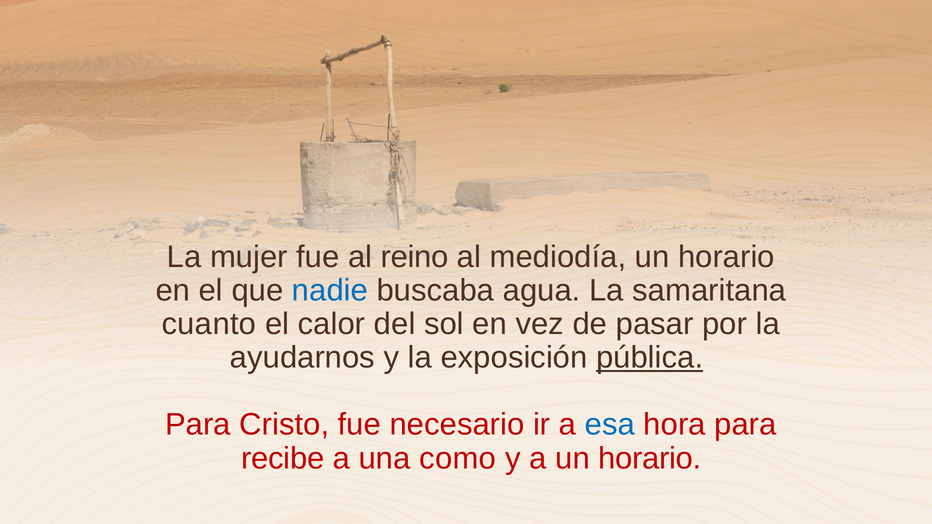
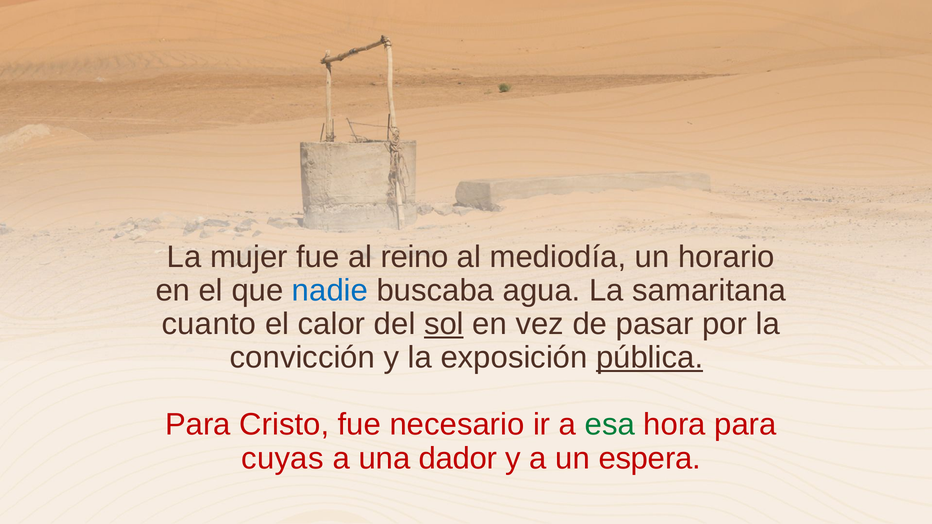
sol underline: none -> present
ayudarnos: ayudarnos -> convicción
esa colour: blue -> green
recibe: recibe -> cuyas
como: como -> dador
a un horario: horario -> espera
